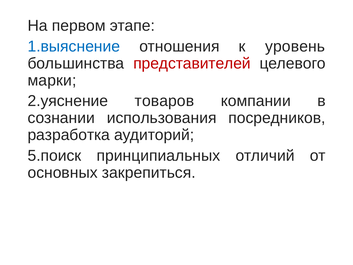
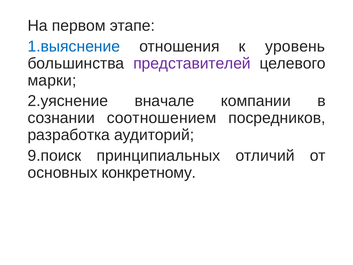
представителей colour: red -> purple
товаров: товаров -> вначале
использования: использования -> соотношением
5.поиск: 5.поиск -> 9.поиск
закрепиться: закрепиться -> конкретному
